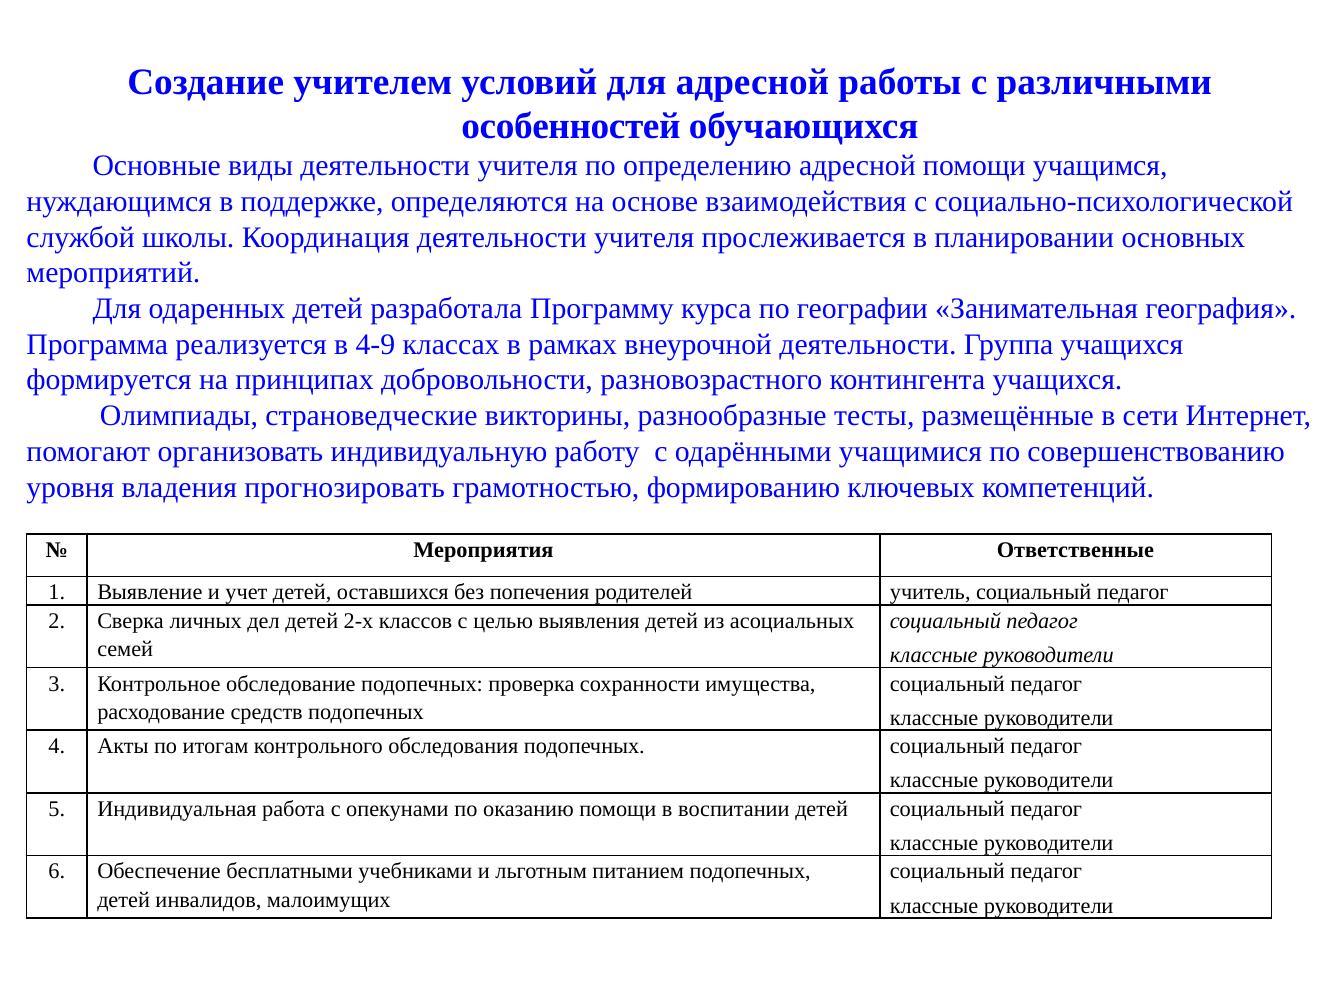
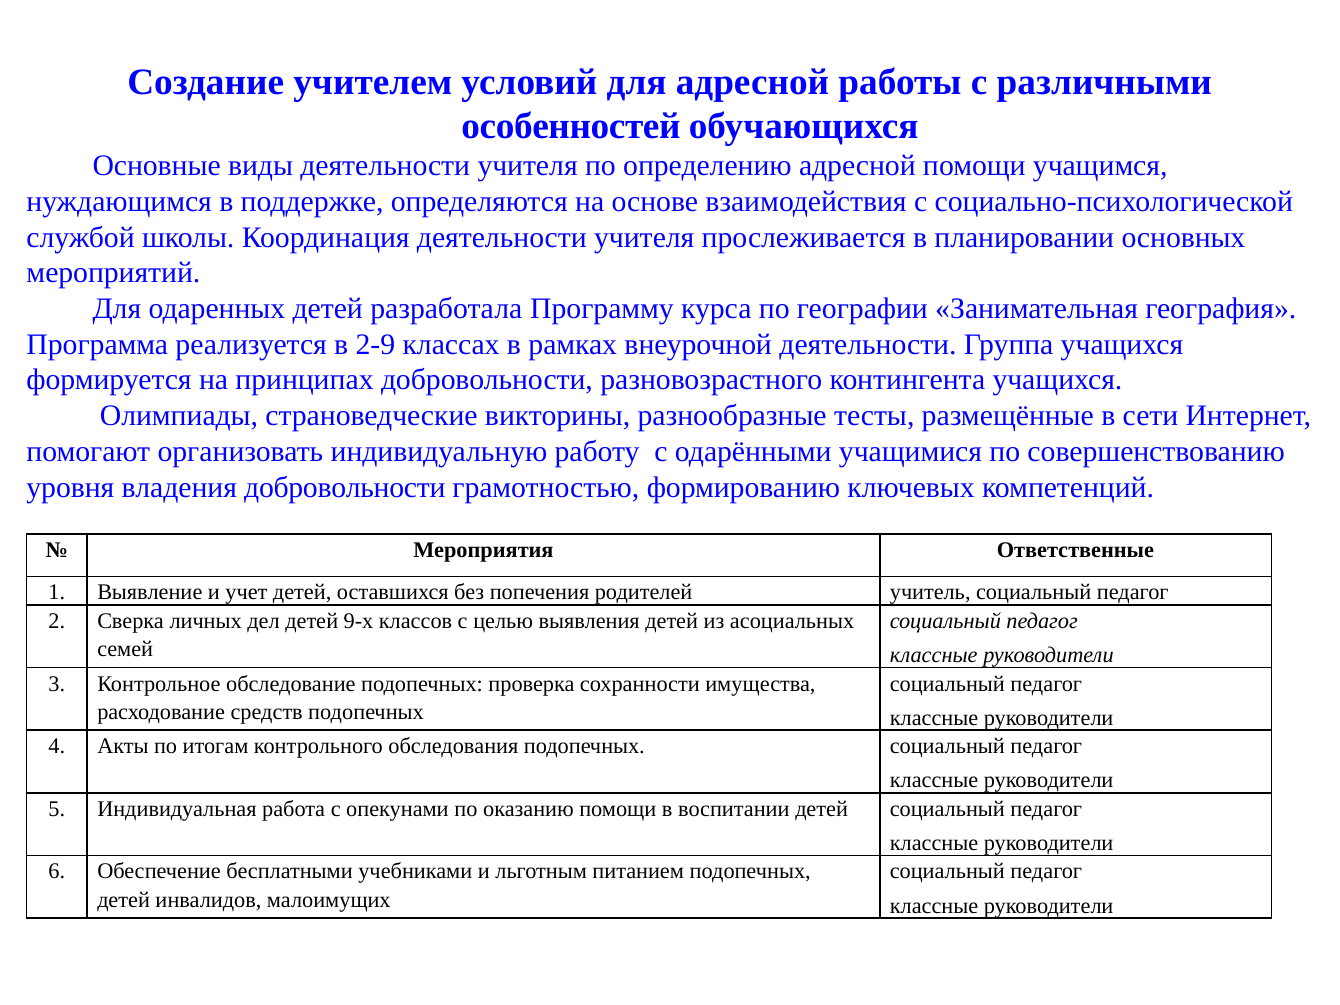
4-9: 4-9 -> 2-9
владения прогнозировать: прогнозировать -> добровольности
2-х: 2-х -> 9-х
